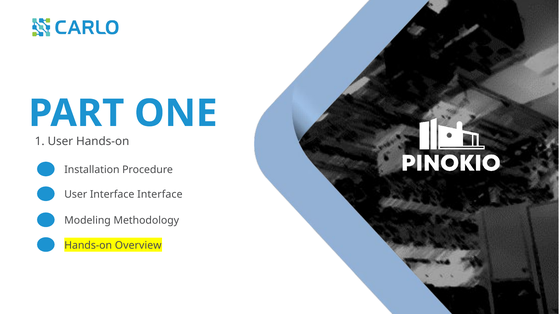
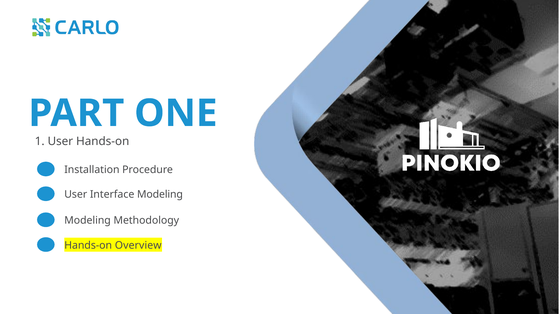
Interface Interface: Interface -> Modeling
